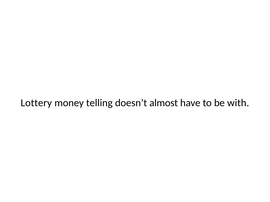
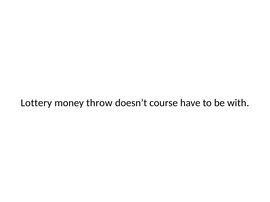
telling: telling -> throw
almost: almost -> course
